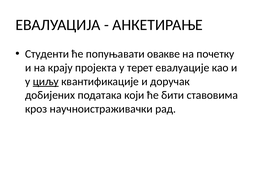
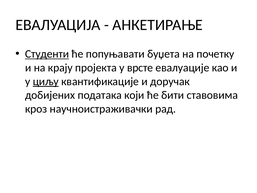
Студенти underline: none -> present
овакве: овакве -> буџета
терет: терет -> врсте
